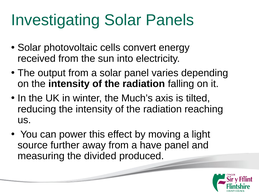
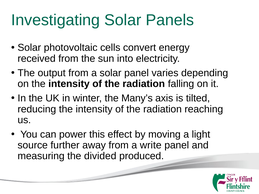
Much’s: Much’s -> Many’s
have: have -> write
